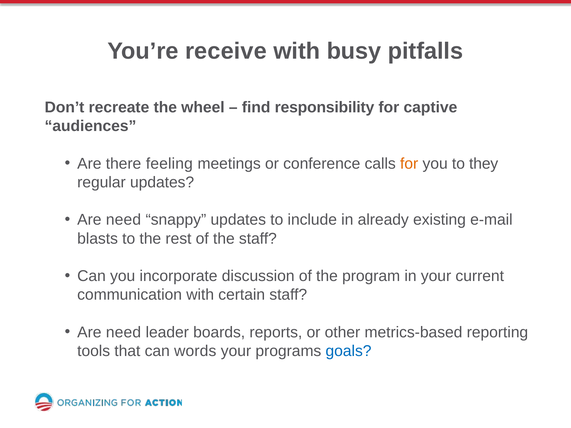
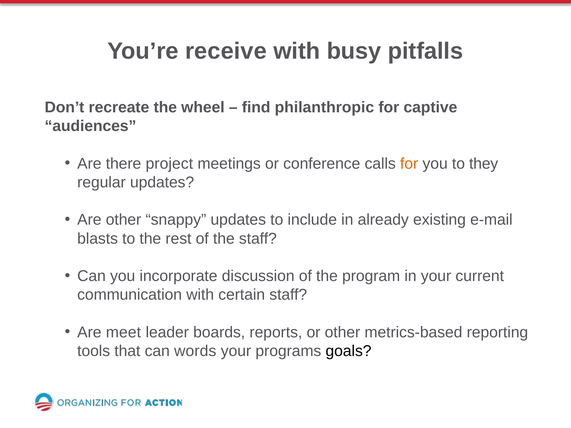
responsibility: responsibility -> philanthropic
feeling: feeling -> project
need at (123, 220): need -> other
need at (123, 332): need -> meet
goals colour: blue -> black
